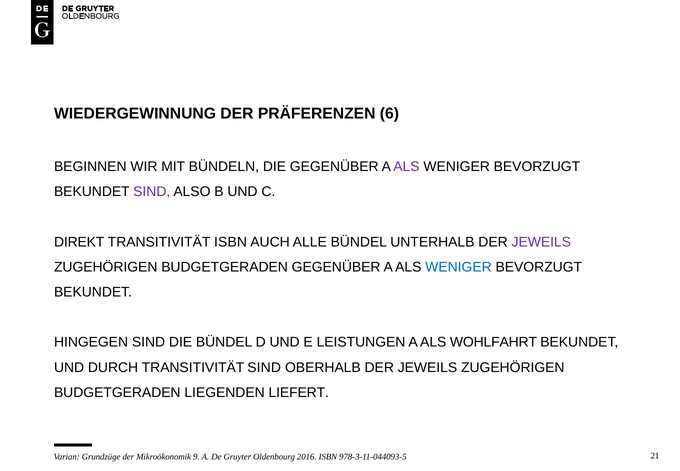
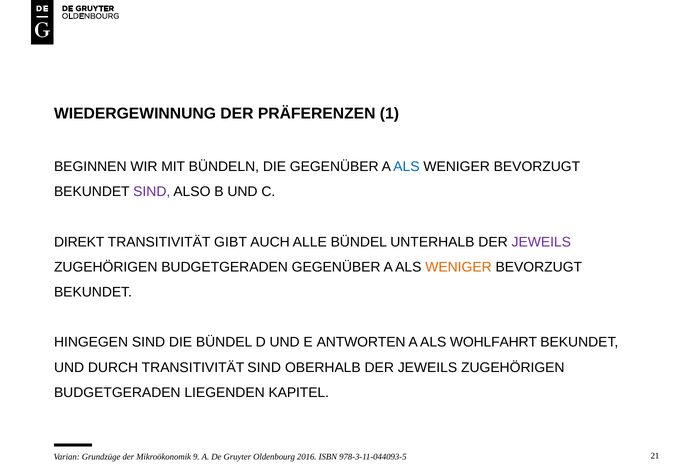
6: 6 -> 1
ALS at (406, 167) colour: purple -> blue
TRANSITIVITÄT ISBN: ISBN -> GIBT
WENIGER at (459, 267) colour: blue -> orange
LEISTUNGEN: LEISTUNGEN -> ANTWORTEN
LIEFERT: LIEFERT -> KAPITEL
